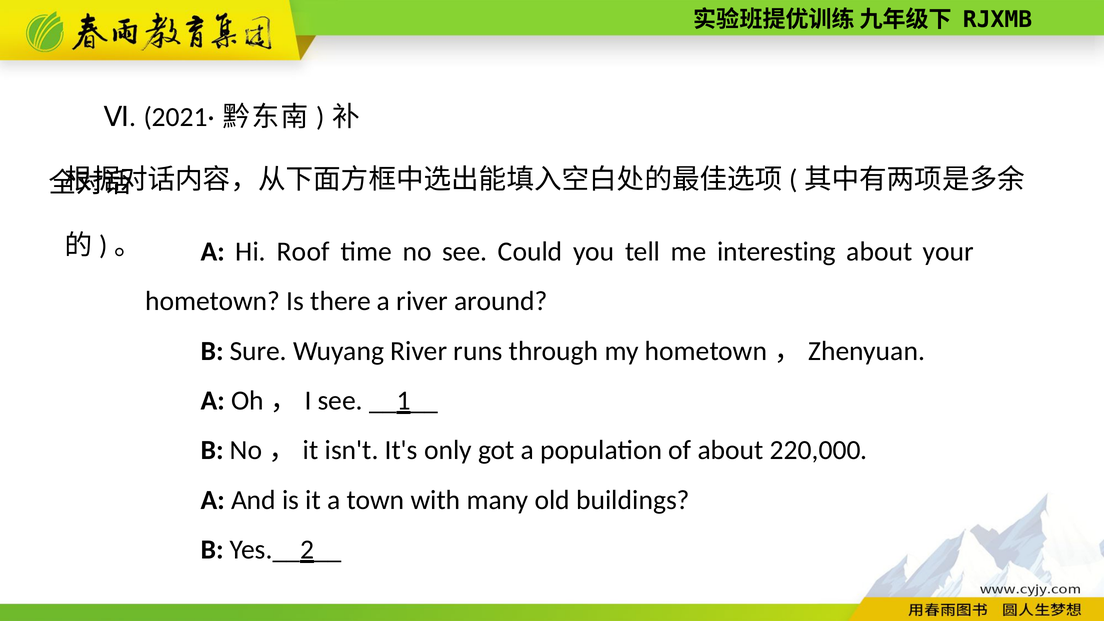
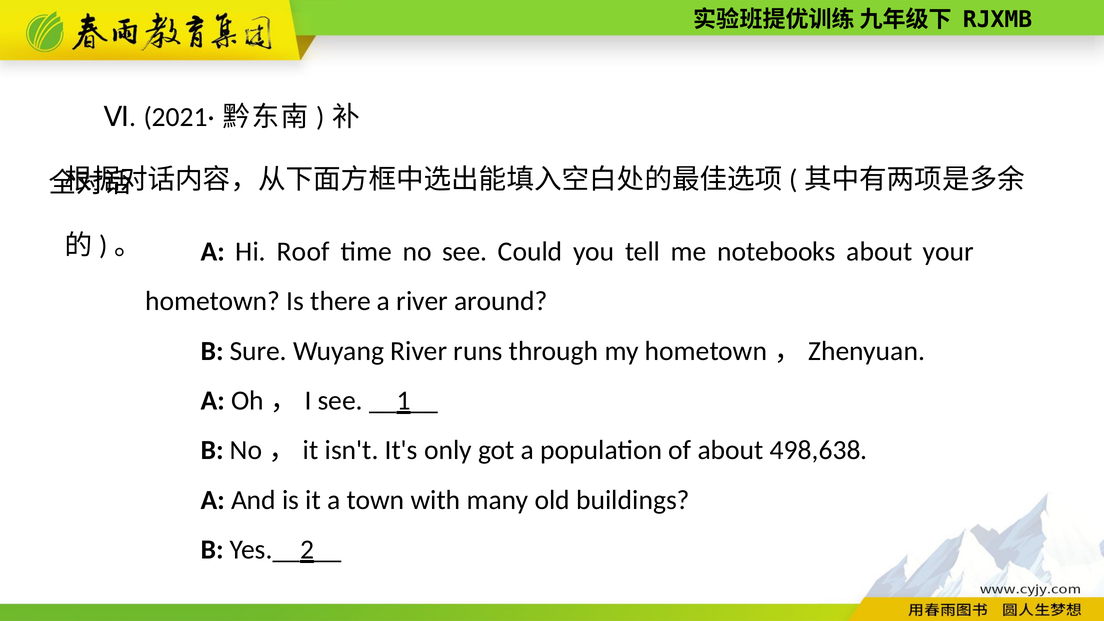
interesting: interesting -> notebooks
220,000: 220,000 -> 498,638
